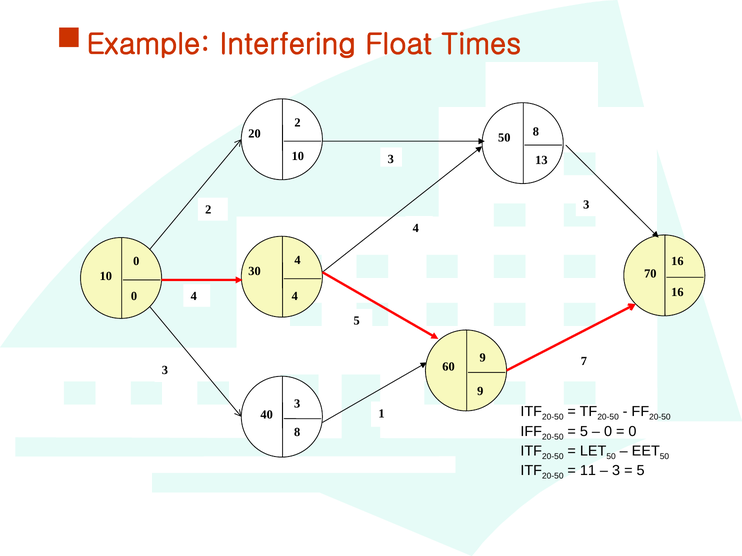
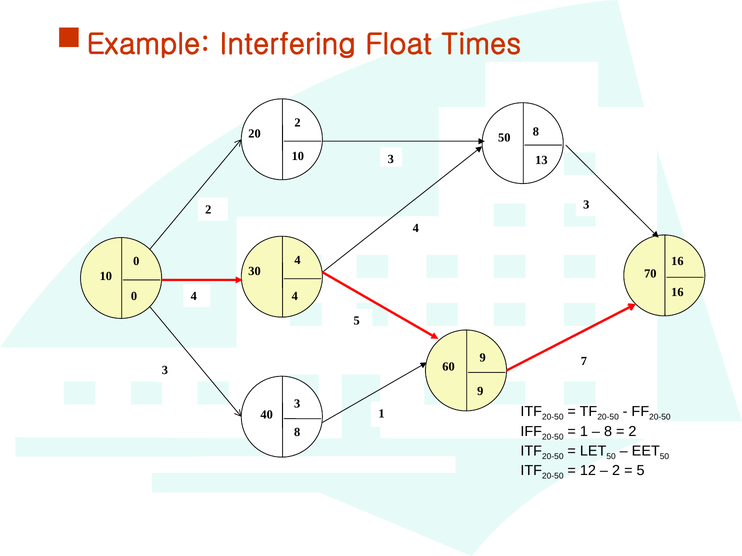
5 at (584, 432): 5 -> 1
0 at (608, 432): 0 -> 8
0 at (632, 432): 0 -> 2
11: 11 -> 12
3 at (616, 471): 3 -> 2
